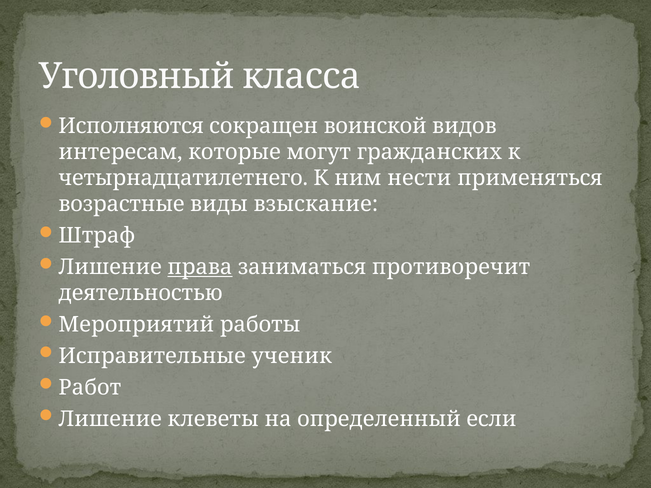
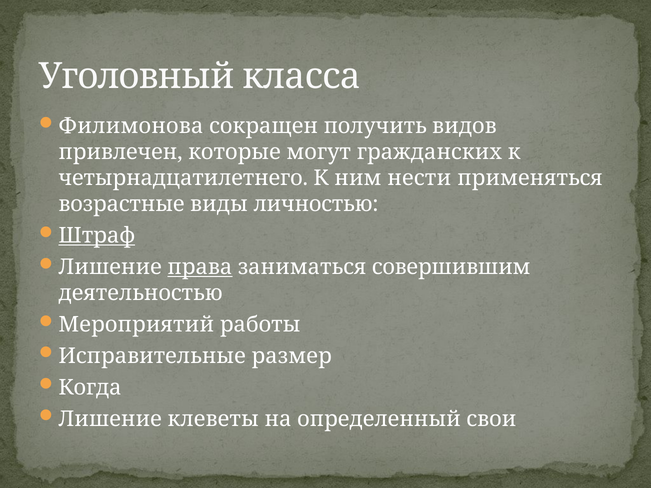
Исполняются: Исполняются -> Филимонова
воинской: воинской -> получить
интересам: интересам -> привлечен
взыскание: взыскание -> личностью
Штраф underline: none -> present
противоречит: противоречит -> совершившим
ученик: ученик -> размер
Работ: Работ -> Когда
если: если -> свои
